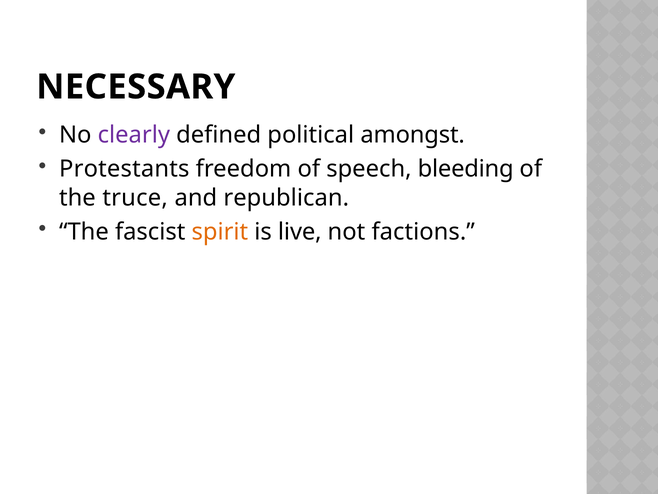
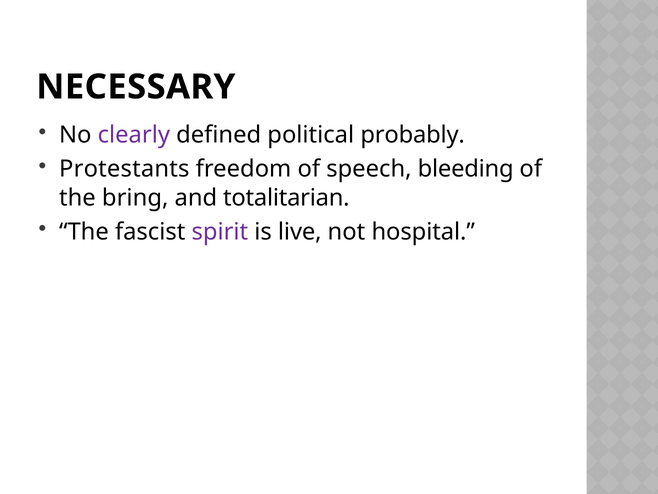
amongst: amongst -> probably
truce: truce -> bring
republican: republican -> totalitarian
spirit colour: orange -> purple
factions: factions -> hospital
